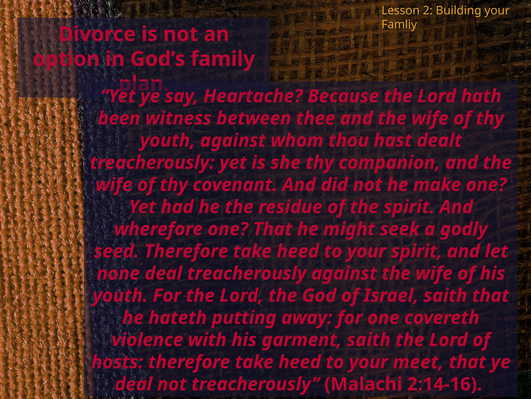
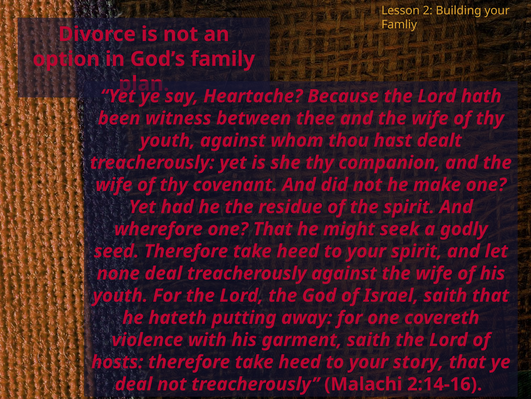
meet: meet -> story
